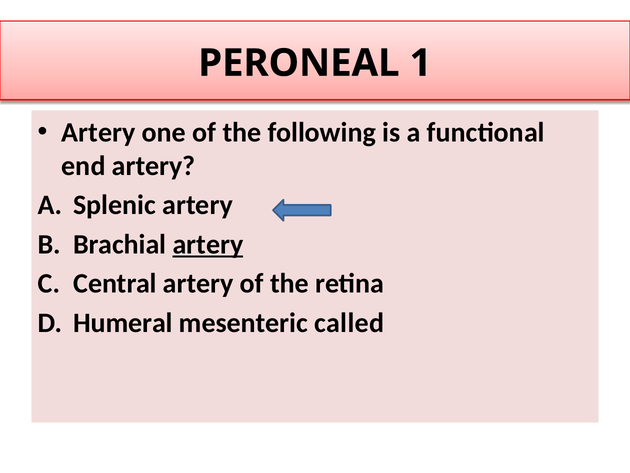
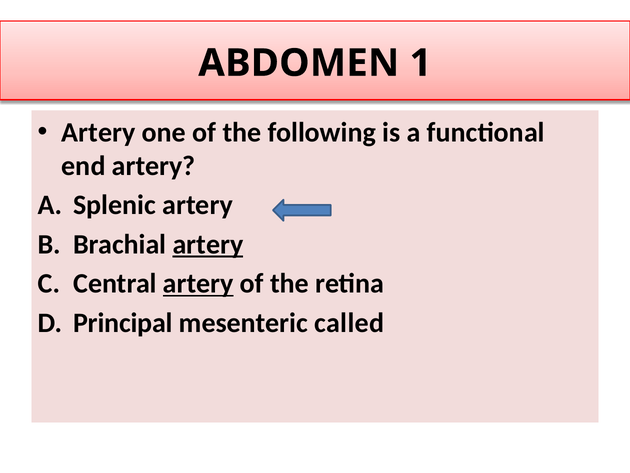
PERONEAL: PERONEAL -> ABDOMEN
artery at (198, 283) underline: none -> present
Humeral: Humeral -> Principal
